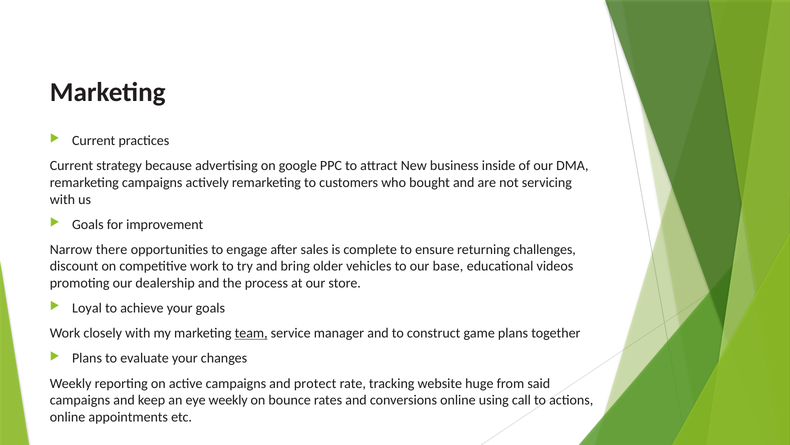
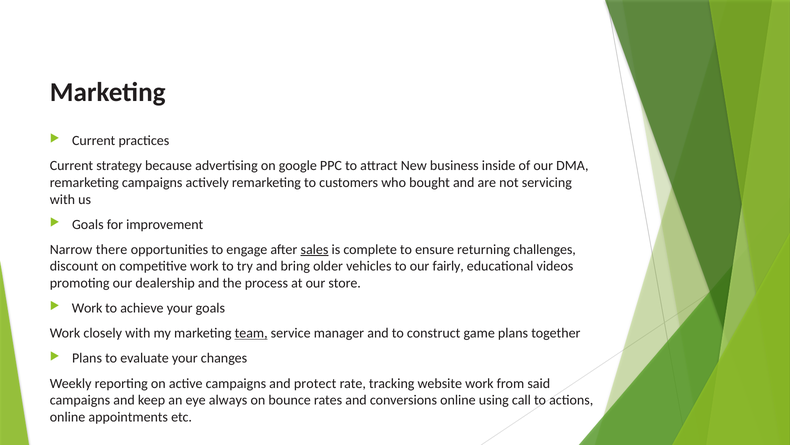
sales underline: none -> present
base: base -> fairly
Loyal at (87, 308): Loyal -> Work
website huge: huge -> work
eye weekly: weekly -> always
